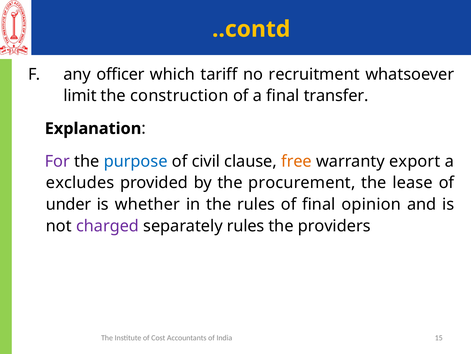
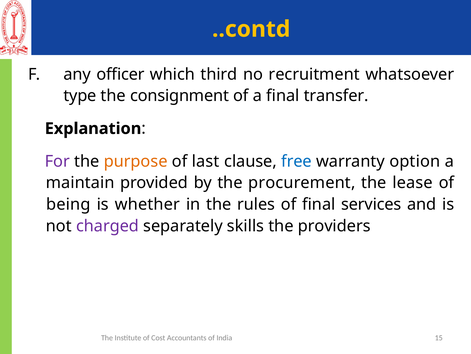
tariff: tariff -> third
limit: limit -> type
construction: construction -> consignment
purpose colour: blue -> orange
civil: civil -> last
free colour: orange -> blue
export: export -> option
excludes: excludes -> maintain
under: under -> being
opinion: opinion -> services
separately rules: rules -> skills
